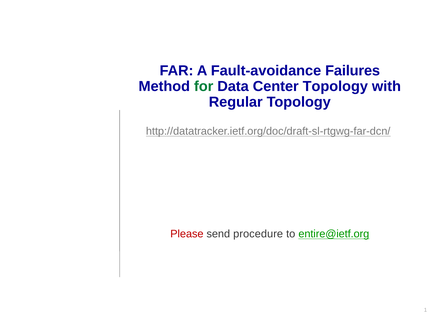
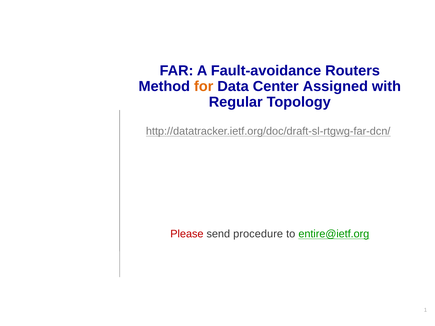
Failures: Failures -> Routers
for colour: green -> orange
Center Topology: Topology -> Assigned
